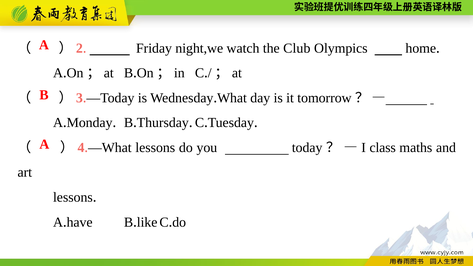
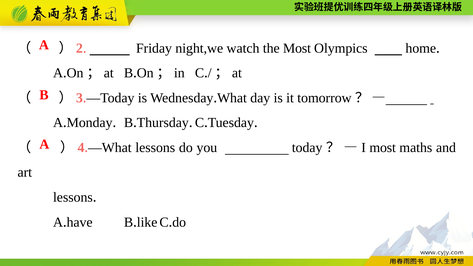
the Club: Club -> Most
class at (383, 148): class -> most
